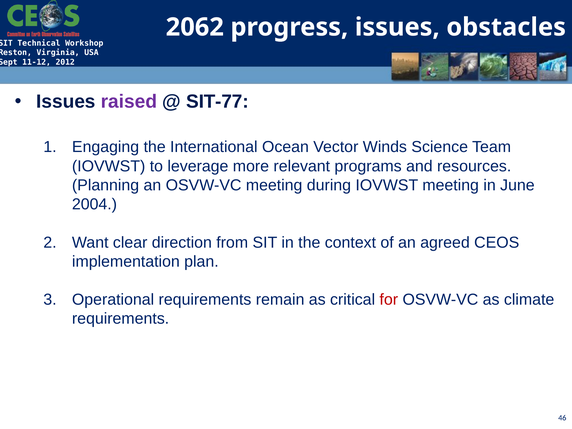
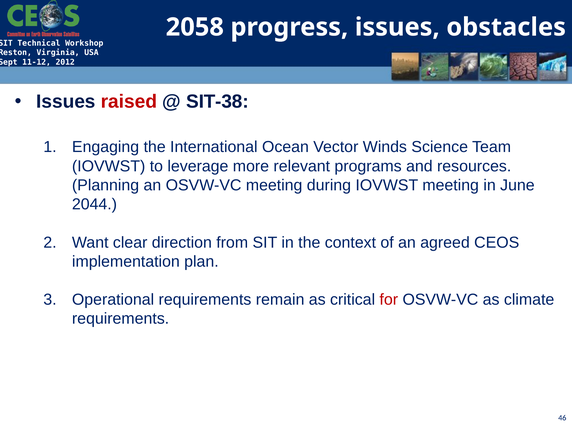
2062: 2062 -> 2058
raised colour: purple -> red
SIT-77: SIT-77 -> SIT-38
2004: 2004 -> 2044
